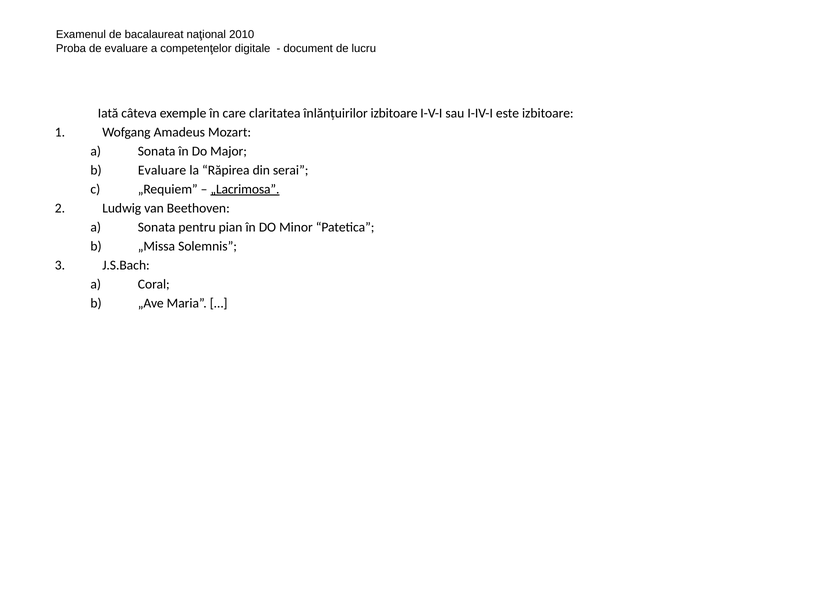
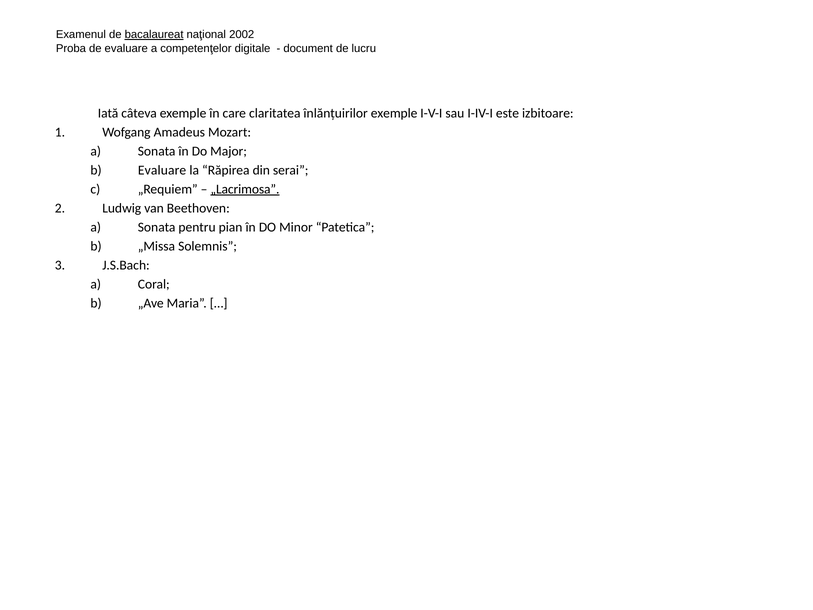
bacalaureat underline: none -> present
2010: 2010 -> 2002
înlănțuirilor izbitoare: izbitoare -> exemple
